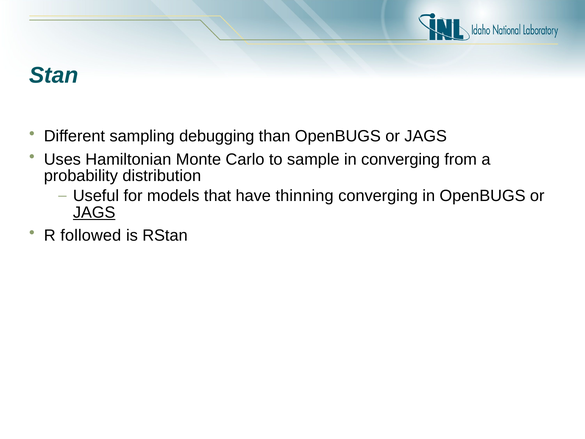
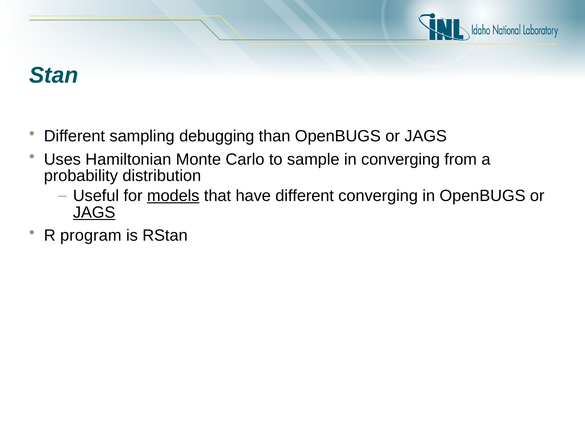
models underline: none -> present
have thinning: thinning -> different
followed: followed -> program
